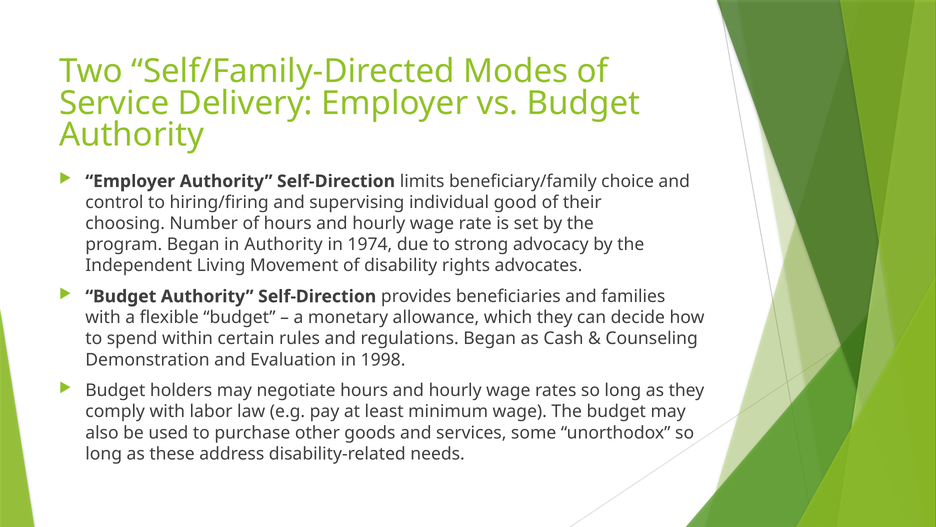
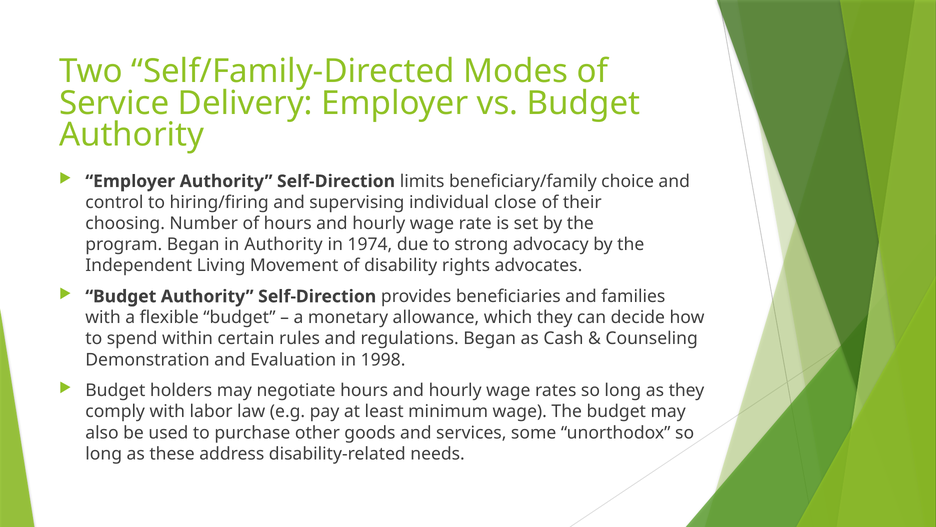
good: good -> close
